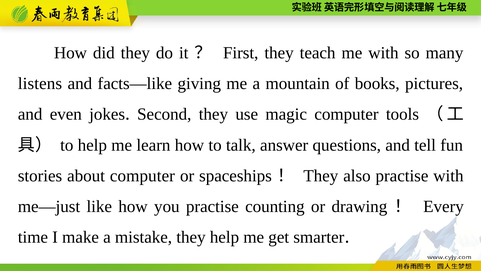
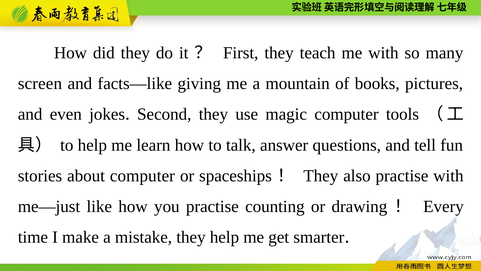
listens: listens -> screen
